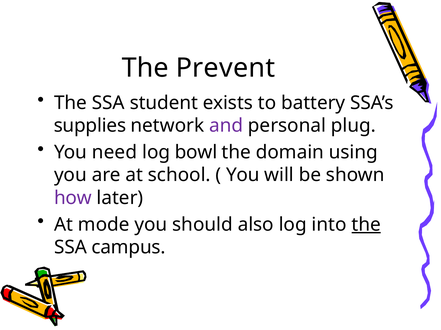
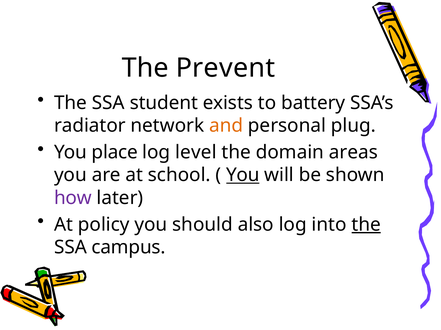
supplies: supplies -> radiator
and colour: purple -> orange
need: need -> place
bowl: bowl -> level
using: using -> areas
You at (243, 175) underline: none -> present
mode: mode -> policy
